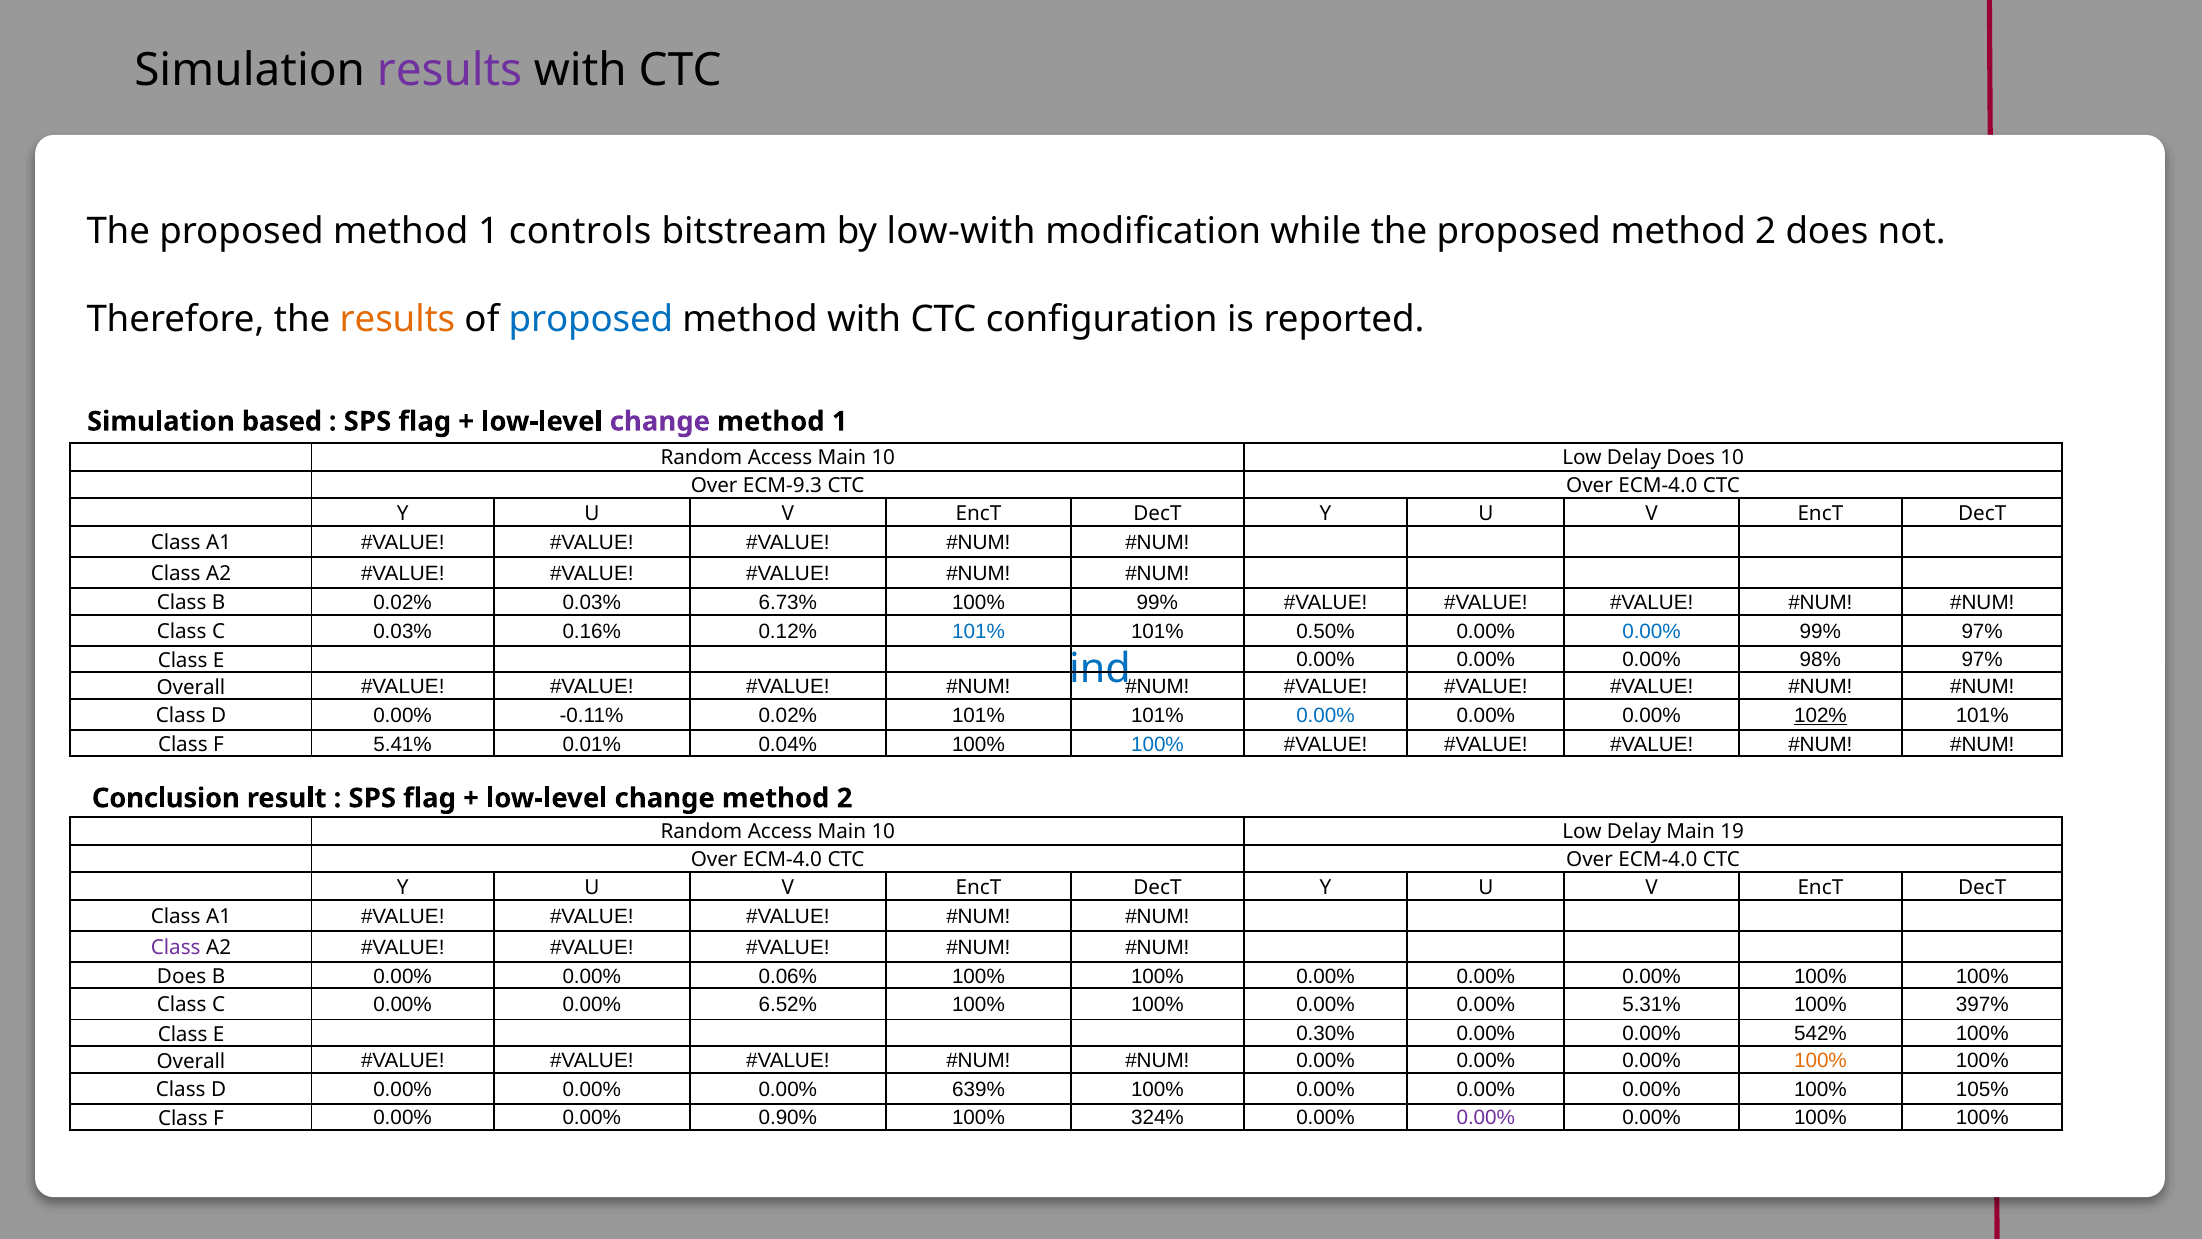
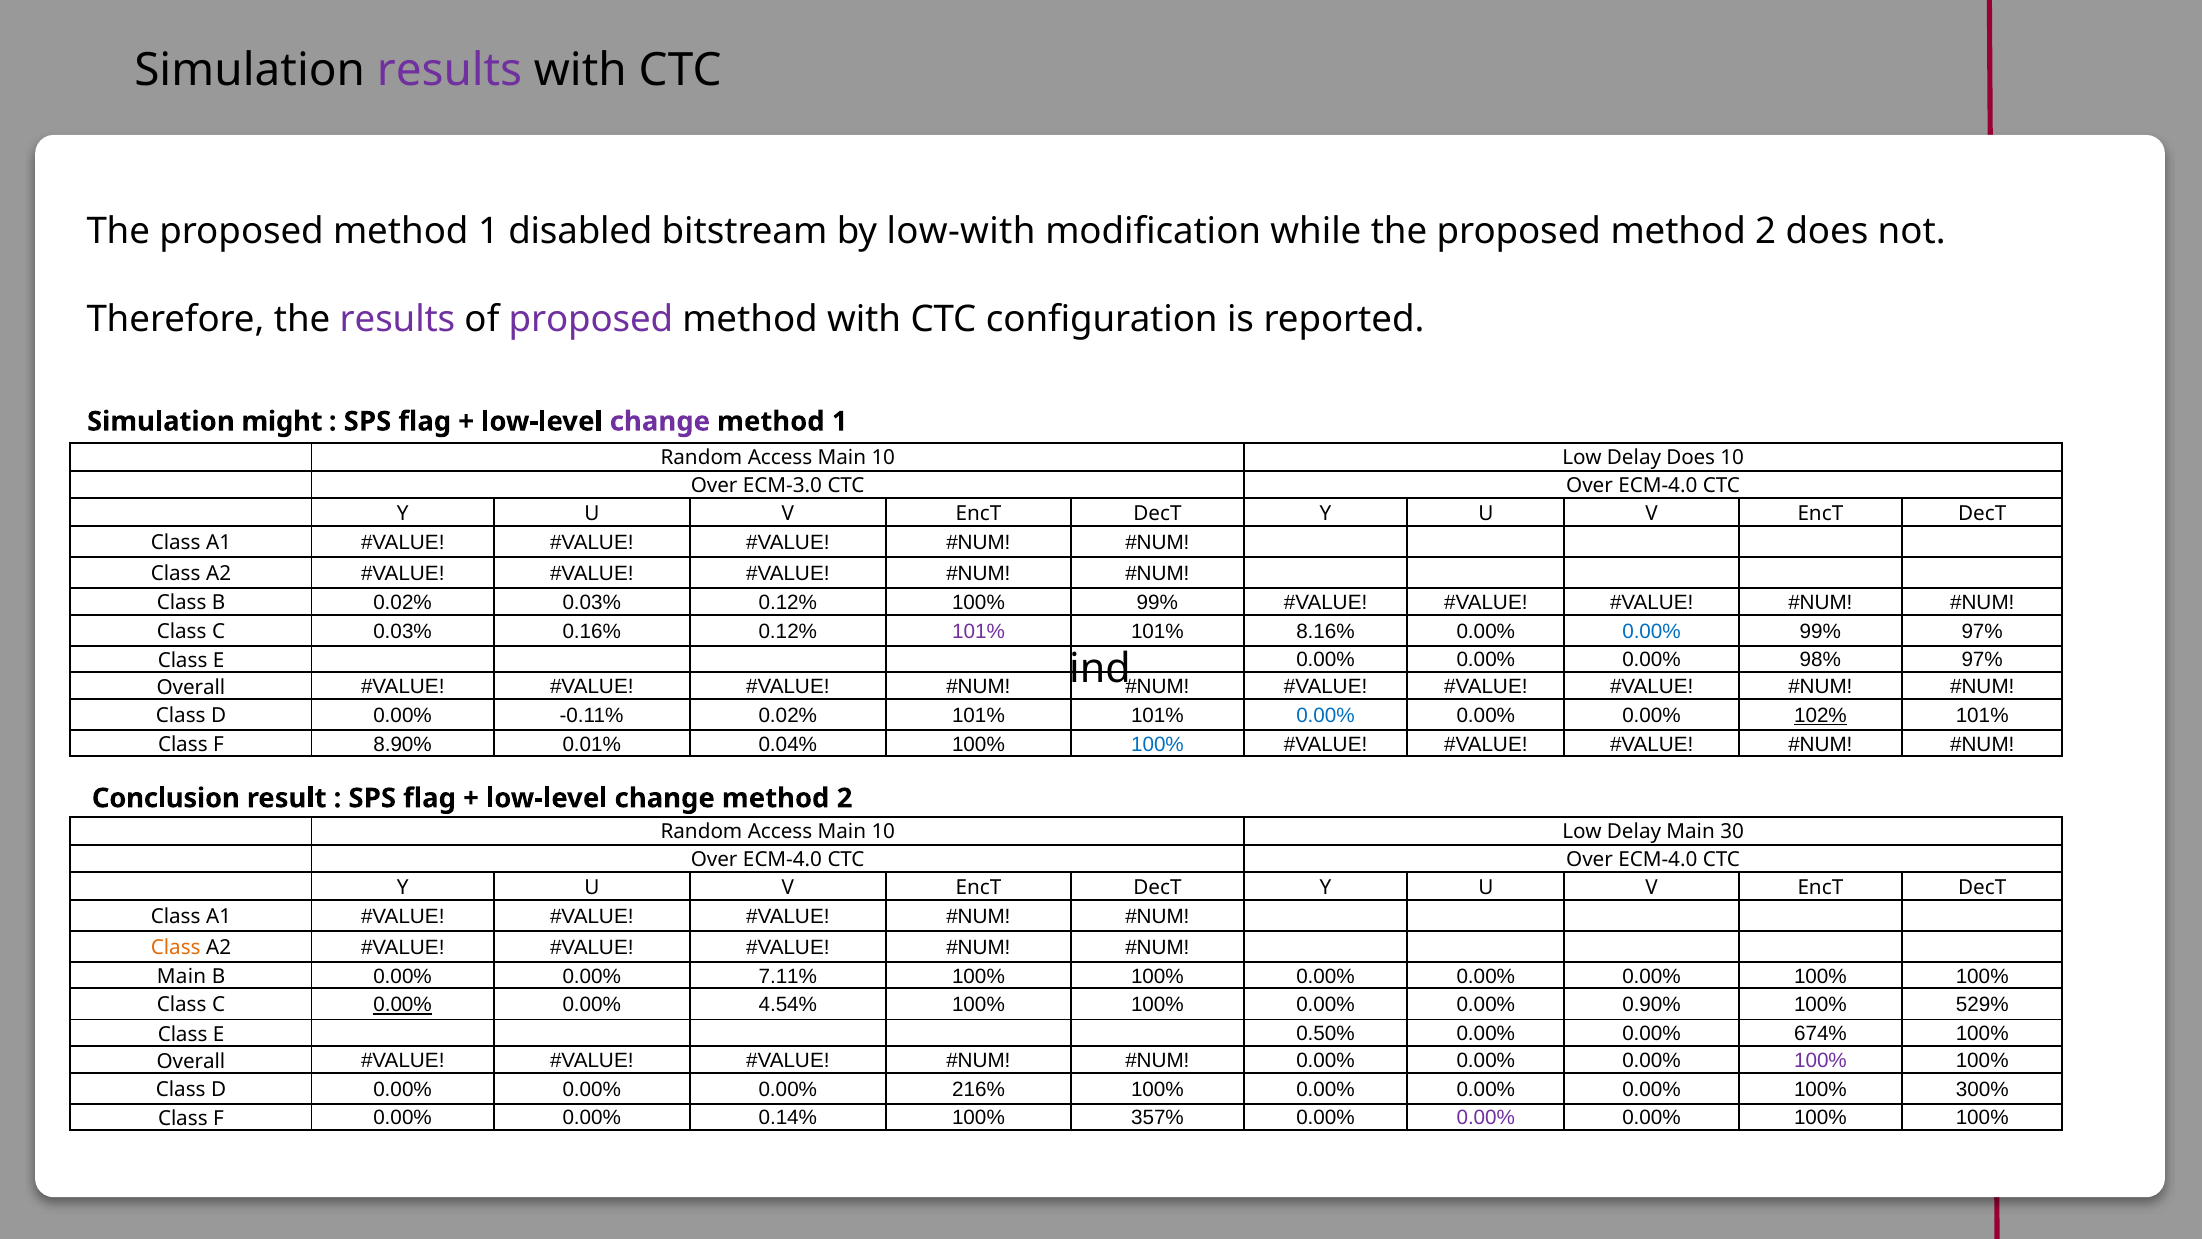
controls: controls -> disabled
results at (397, 320) colour: orange -> purple
proposed at (591, 320) colour: blue -> purple
based: based -> might
ECM-9.3: ECM-9.3 -> ECM-3.0
0.03% 6.73%: 6.73% -> 0.12%
101% at (979, 631) colour: blue -> purple
0.50%: 0.50% -> 8.16%
ind colour: blue -> black
5.41%: 5.41% -> 8.90%
19: 19 -> 30
Class at (176, 947) colour: purple -> orange
Does at (182, 977): Does -> Main
0.06%: 0.06% -> 7.11%
0.00% at (403, 1005) underline: none -> present
6.52%: 6.52% -> 4.54%
5.31%: 5.31% -> 0.90%
397%: 397% -> 529%
0.30%: 0.30% -> 0.50%
542%: 542% -> 674%
100% at (1820, 1060) colour: orange -> purple
639%: 639% -> 216%
105%: 105% -> 300%
0.90%: 0.90% -> 0.14%
324%: 324% -> 357%
